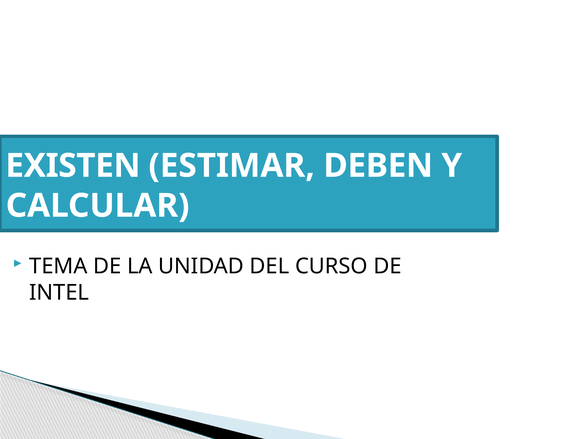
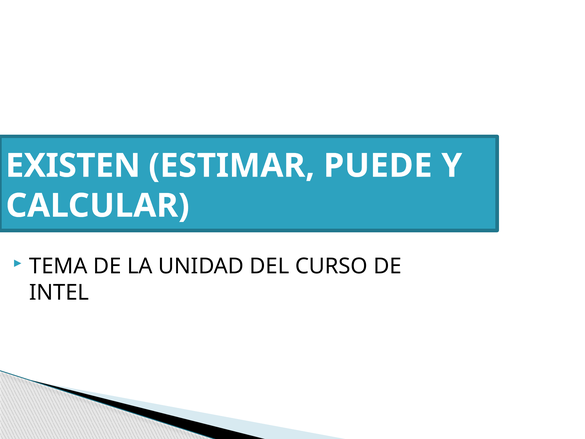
DEBEN: DEBEN -> PUEDE
